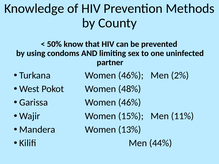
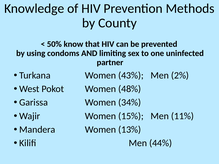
Turkana Women 46%: 46% -> 43%
Garissa Women 46%: 46% -> 34%
